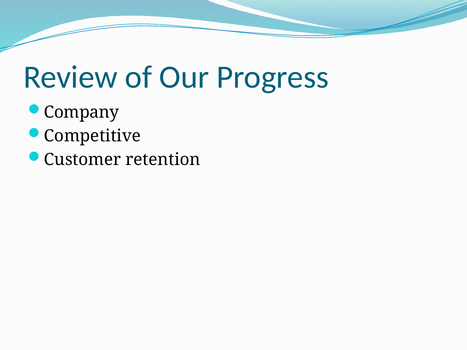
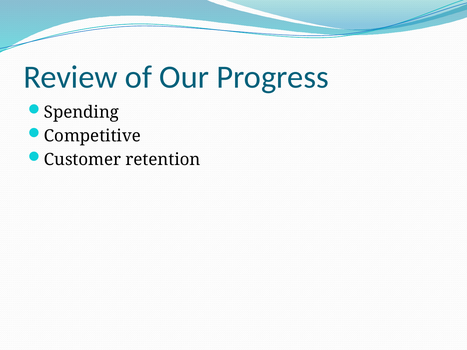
Company: Company -> Spending
